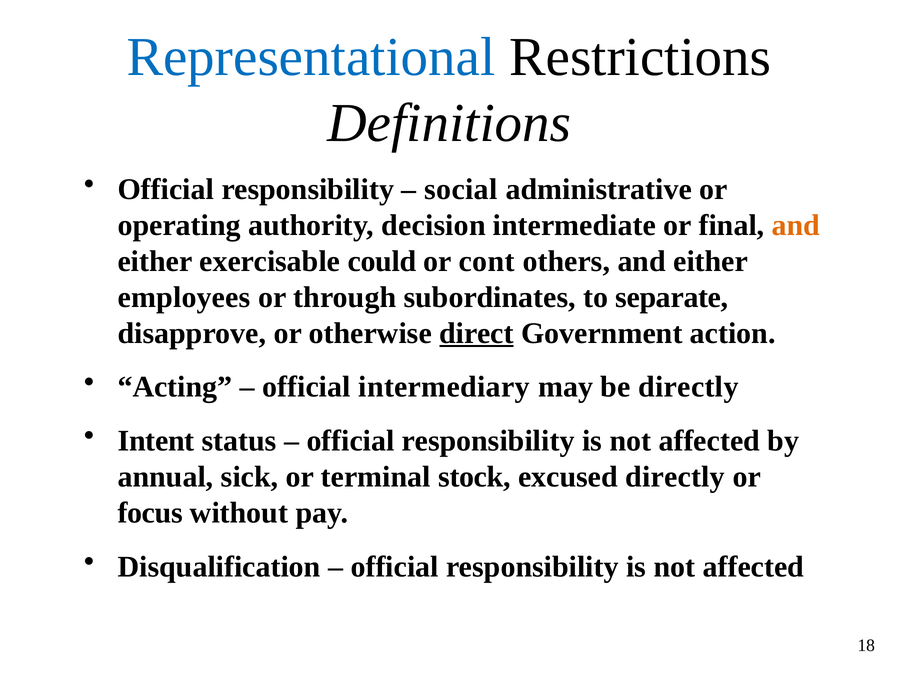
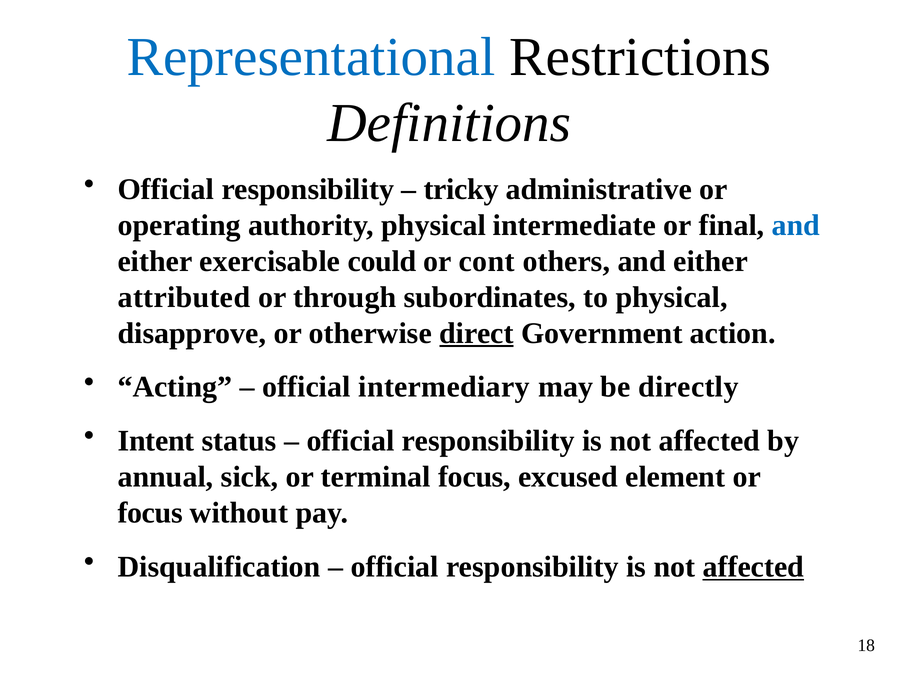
social: social -> tricky
authority decision: decision -> physical
and at (796, 225) colour: orange -> blue
employees: employees -> attributed
to separate: separate -> physical
terminal stock: stock -> focus
excused directly: directly -> element
affected at (753, 567) underline: none -> present
